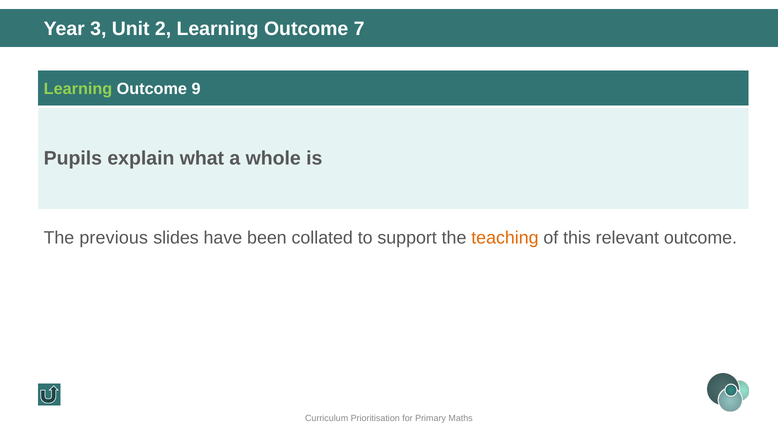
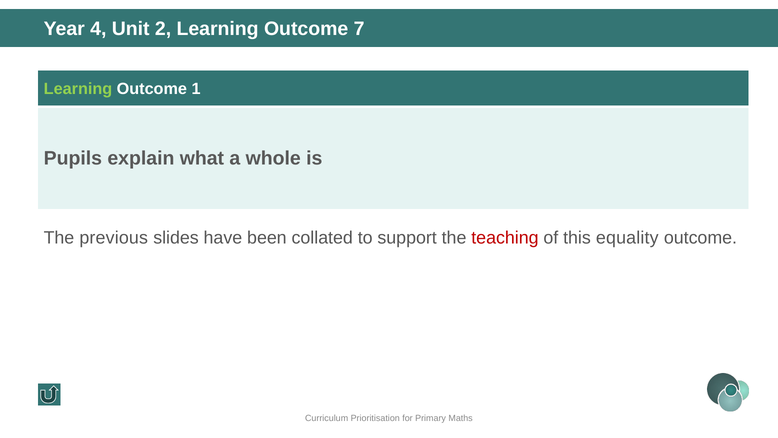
3: 3 -> 4
9: 9 -> 1
teaching colour: orange -> red
relevant: relevant -> equality
